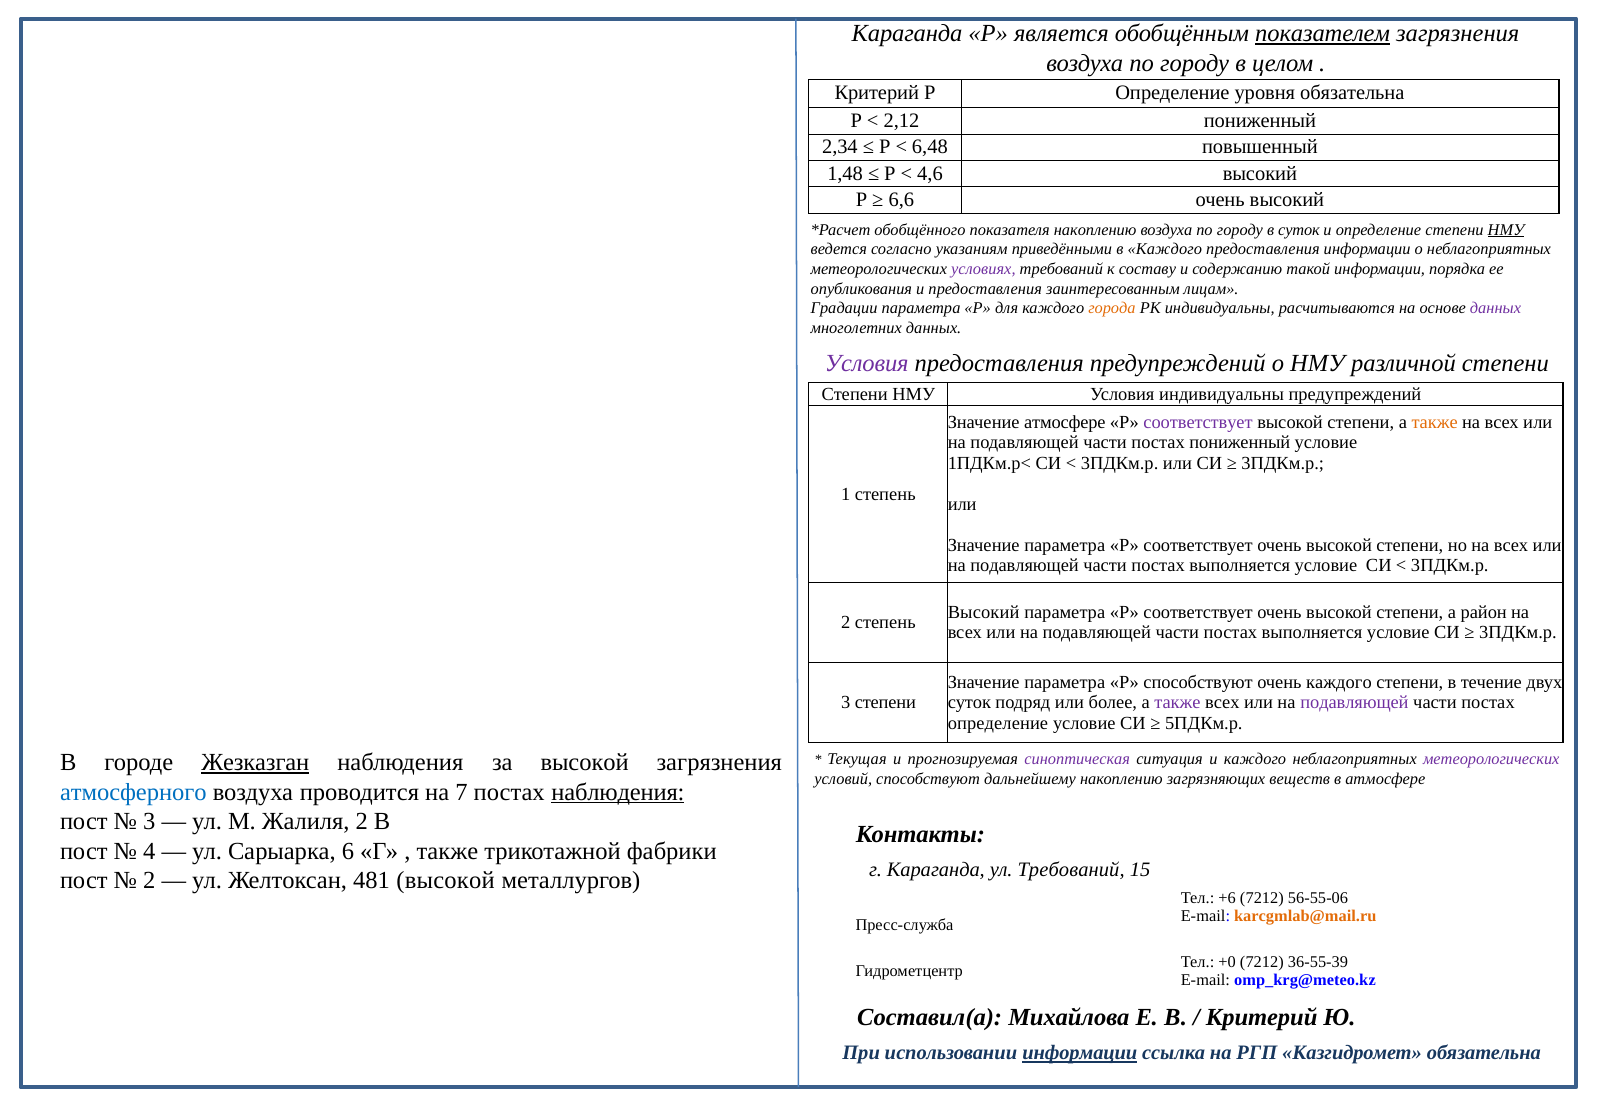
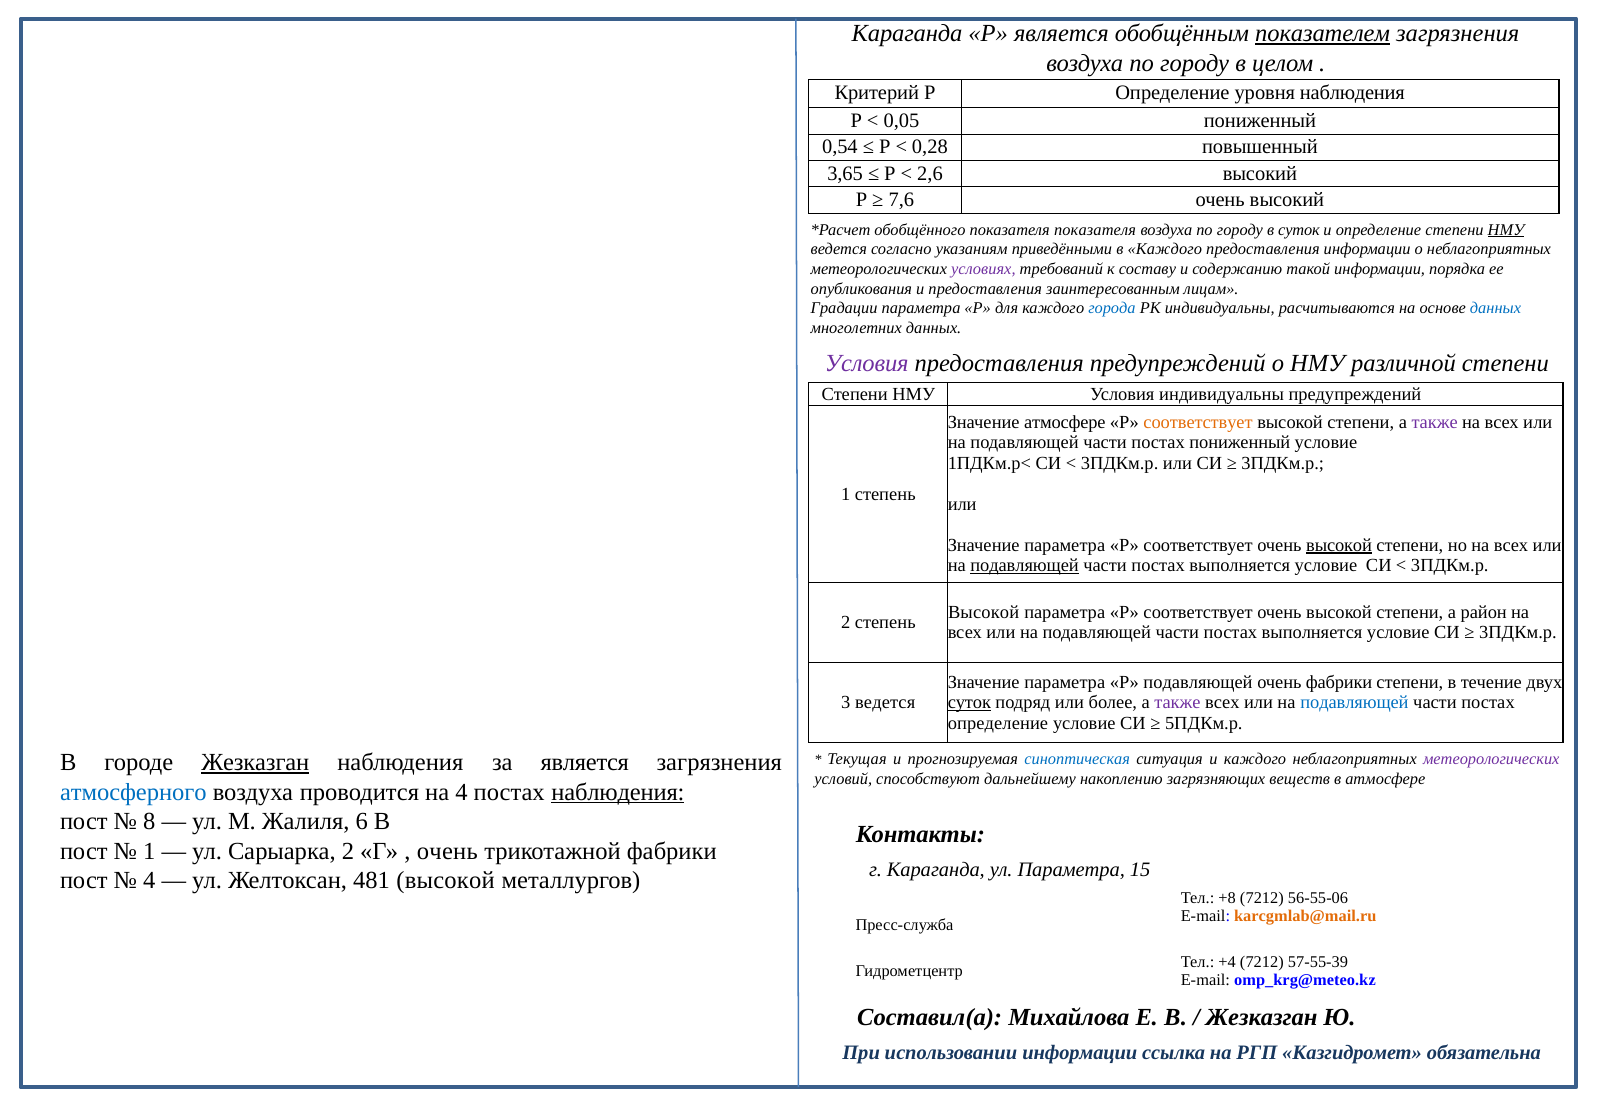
уровня обязательна: обязательна -> наблюдения
2,12: 2,12 -> 0,05
2,34: 2,34 -> 0,54
6,48: 6,48 -> 0,28
1,48: 1,48 -> 3,65
4,6: 4,6 -> 2,6
6,6: 6,6 -> 7,6
показателя накоплению: накоплению -> показателя
города colour: orange -> blue
данных at (1495, 308) colour: purple -> blue
соответствует at (1198, 422) colour: purple -> orange
также at (1435, 422) colour: orange -> purple
высокой at (1339, 545) underline: none -> present
подавляющей at (1025, 565) underline: none -> present
Высокий at (984, 612): Высокий -> Высокой
Р способствуют: способствуют -> подавляющей
очень каждого: каждого -> фабрики
3 степени: степени -> ведется
суток at (969, 702) underline: none -> present
подавляющей at (1354, 702) colour: purple -> blue
за высокой: высокой -> является
синоптическая colour: purple -> blue
на 7: 7 -> 4
3 at (149, 821): 3 -> 8
Жалиля 2: 2 -> 6
4 at (149, 851): 4 -> 1
Сарыарка 6: 6 -> 2
также at (447, 851): также -> очень
ул Требований: Требований -> Параметра
2 at (149, 880): 2 -> 4
+6: +6 -> +8
+0: +0 -> +4
36-55-39: 36-55-39 -> 57-55-39
Критерий at (1262, 1017): Критерий -> Жезказган
информации at (1080, 1053) underline: present -> none
